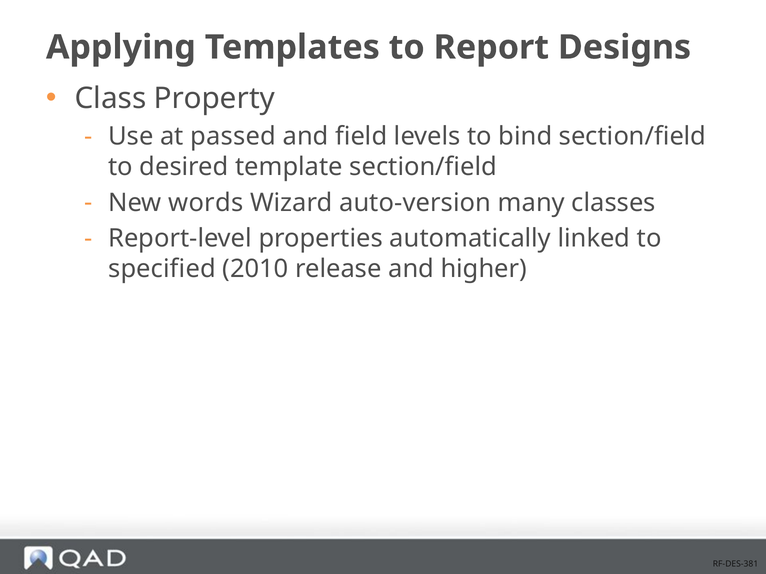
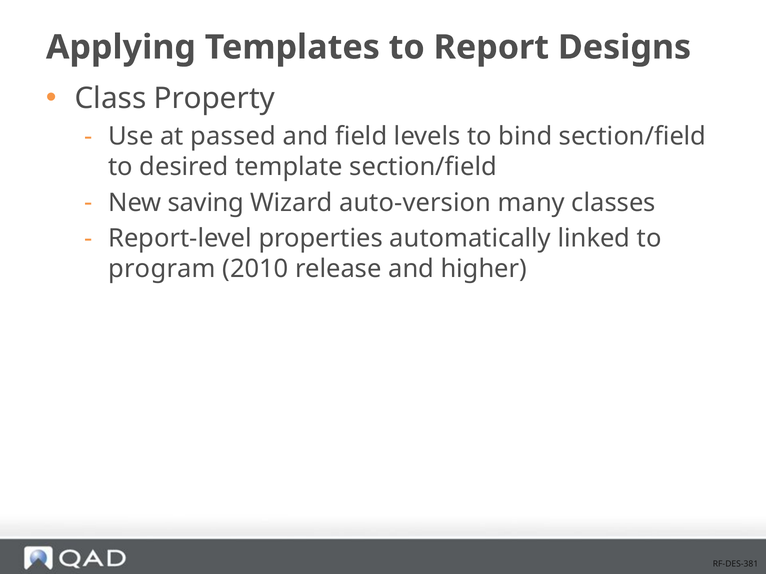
words: words -> saving
specified: specified -> program
